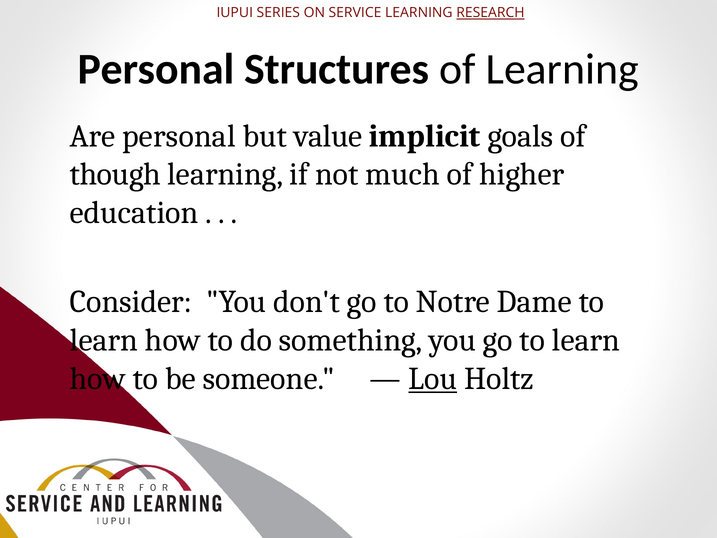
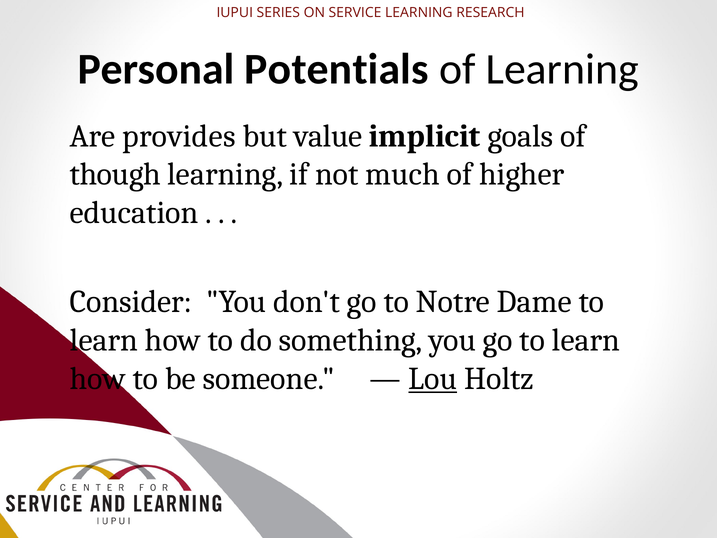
RESEARCH underline: present -> none
Structures: Structures -> Potentials
Are personal: personal -> provides
